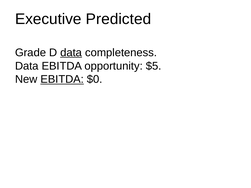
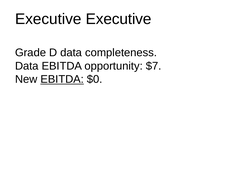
Executive Predicted: Predicted -> Executive
data at (71, 53) underline: present -> none
$5: $5 -> $7
